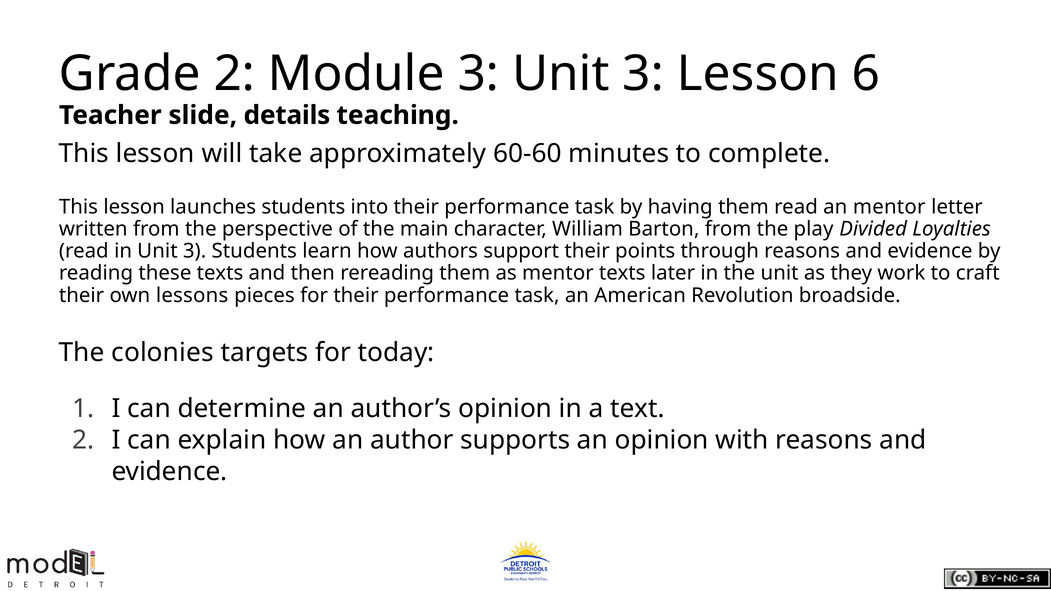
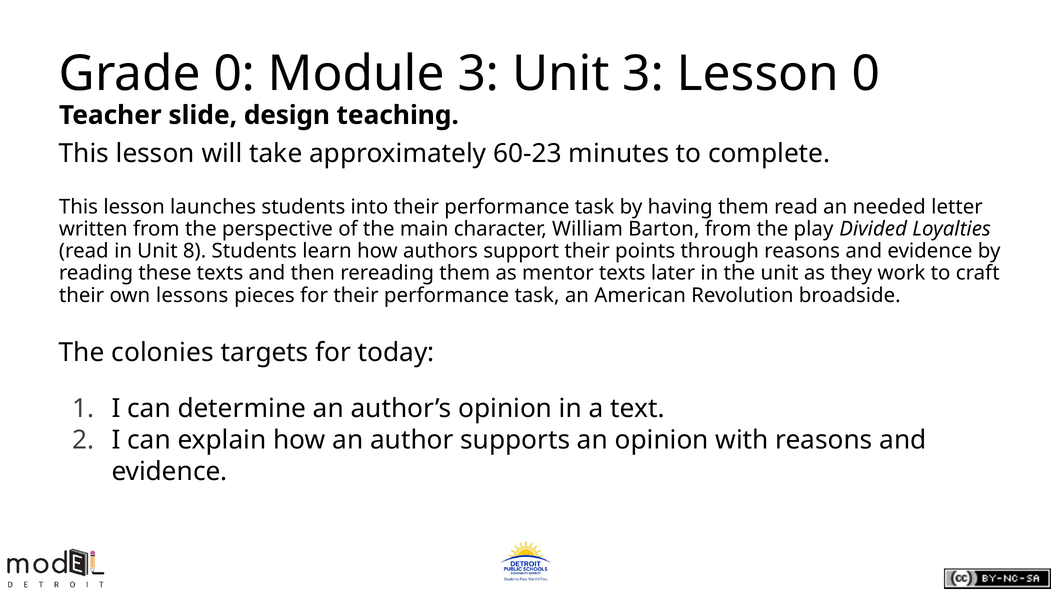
Grade 2: 2 -> 0
Lesson 6: 6 -> 0
details: details -> design
60-60: 60-60 -> 60-23
an mentor: mentor -> needed
in Unit 3: 3 -> 8
